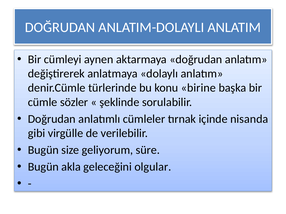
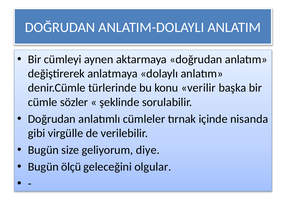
birine: birine -> verilir
süre: süre -> diye
akla: akla -> ölçü
